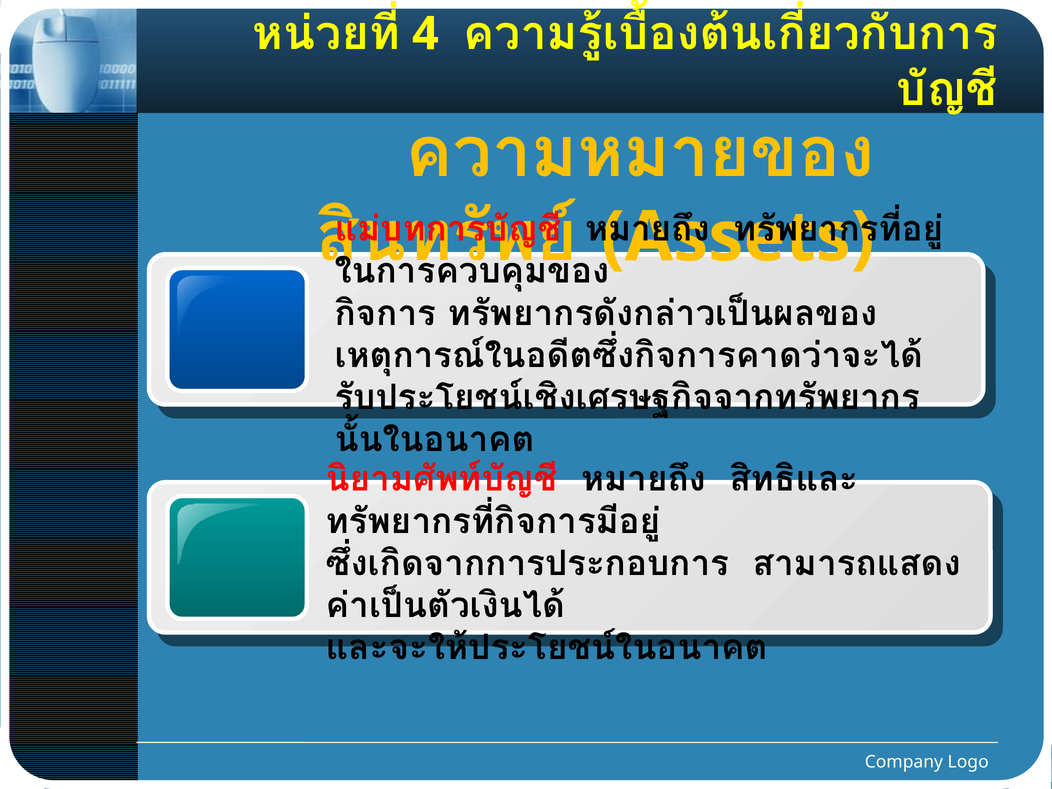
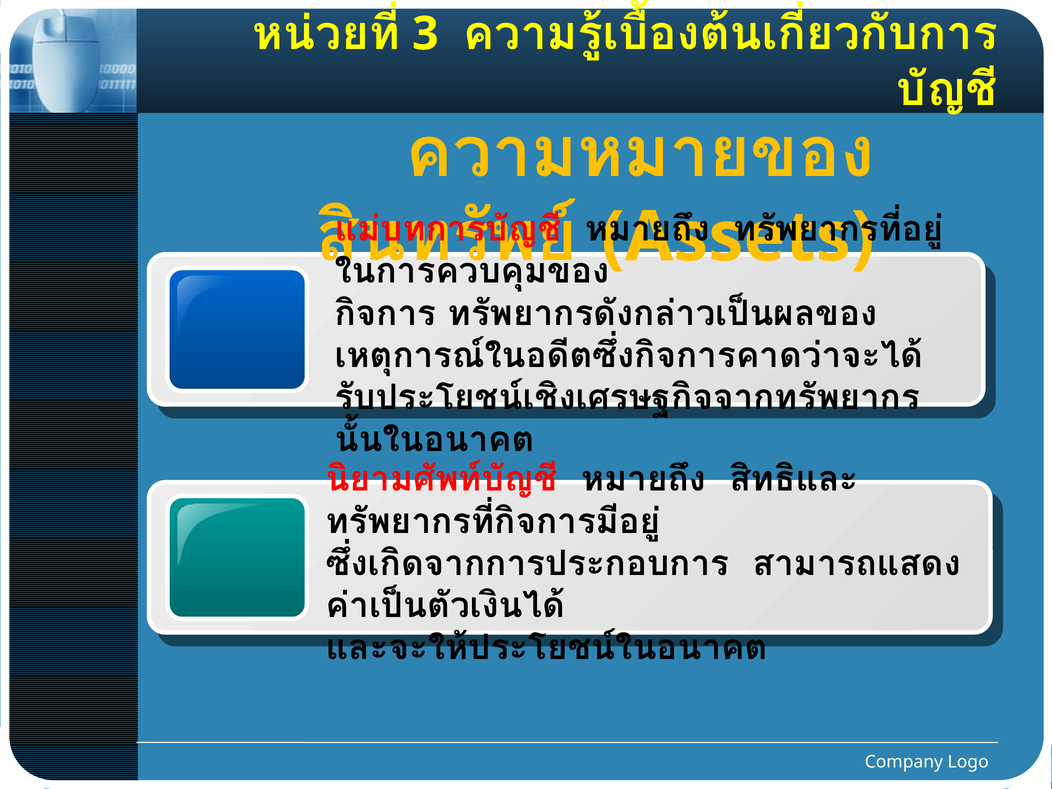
4: 4 -> 3
